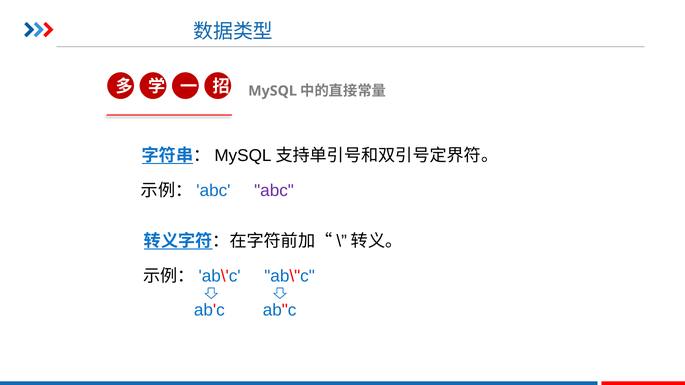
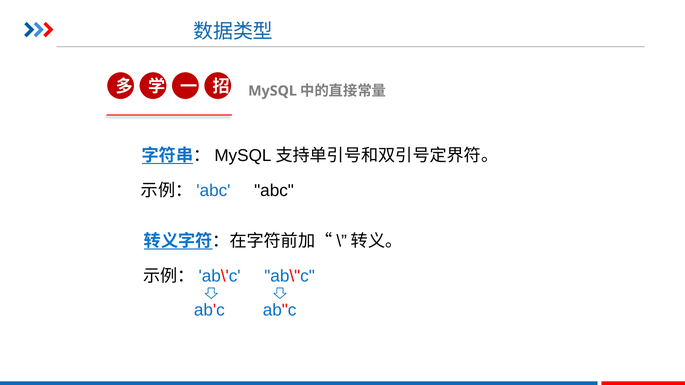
abc colour: purple -> black
